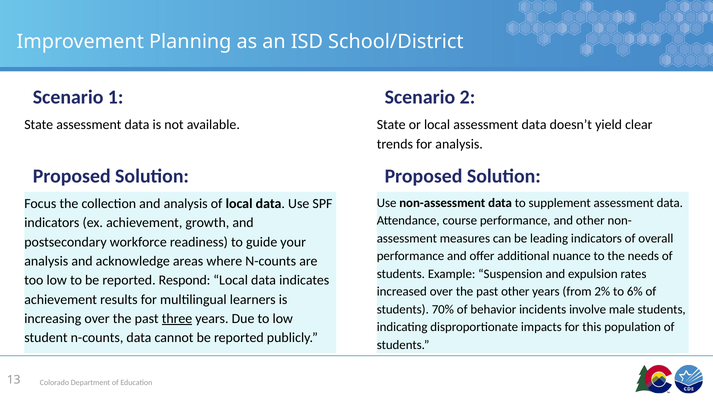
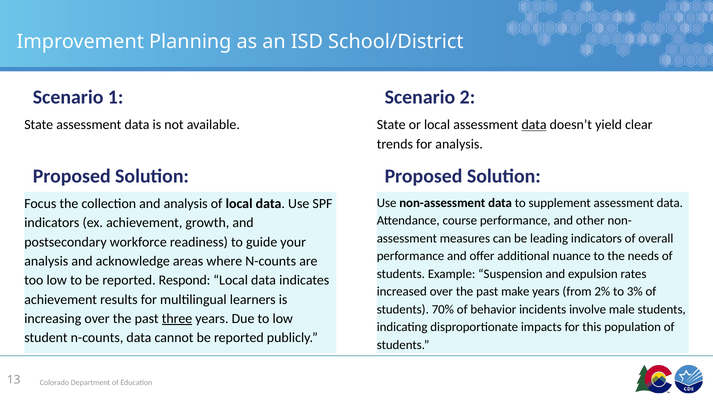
data at (534, 125) underline: none -> present
past other: other -> make
6%: 6% -> 3%
